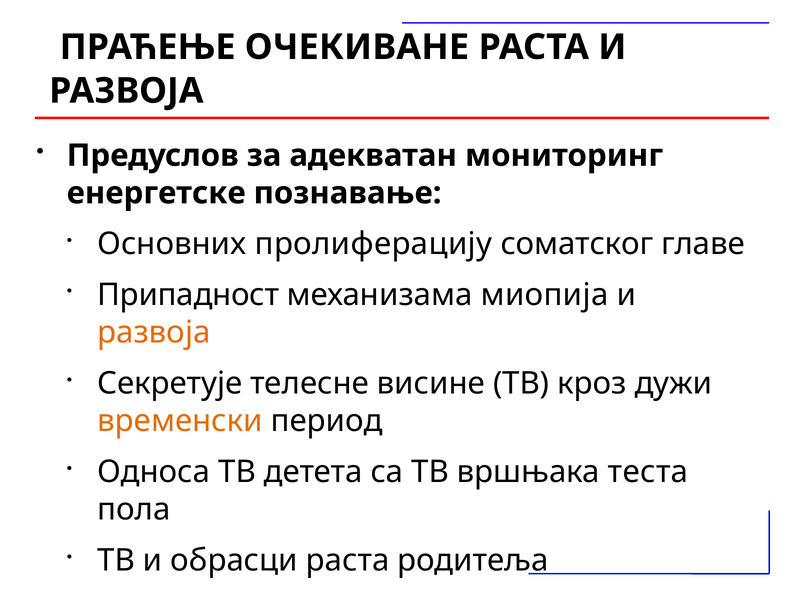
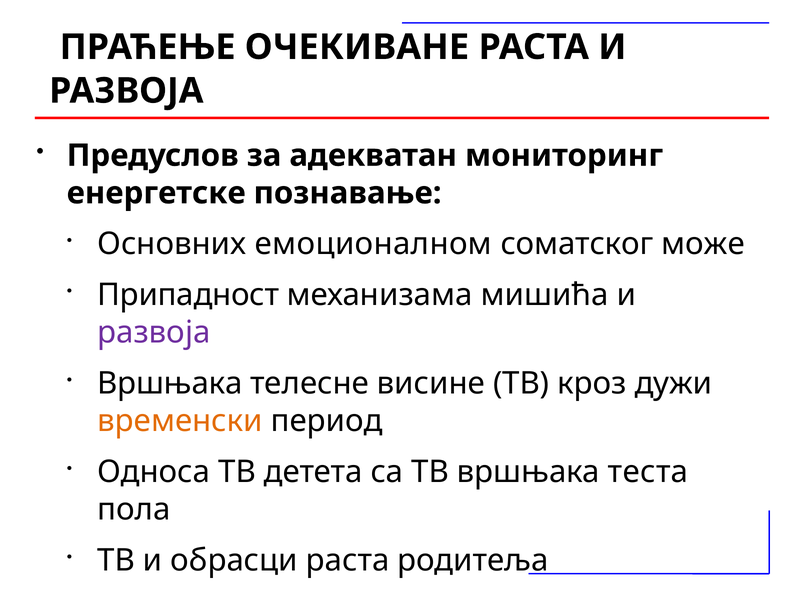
пролиферацију: пролиферацију -> емоционалном
главе: главе -> може
миопија: миопија -> мишића
развоја at (154, 333) colour: orange -> purple
Секретује at (170, 383): Секретује -> Вршњака
